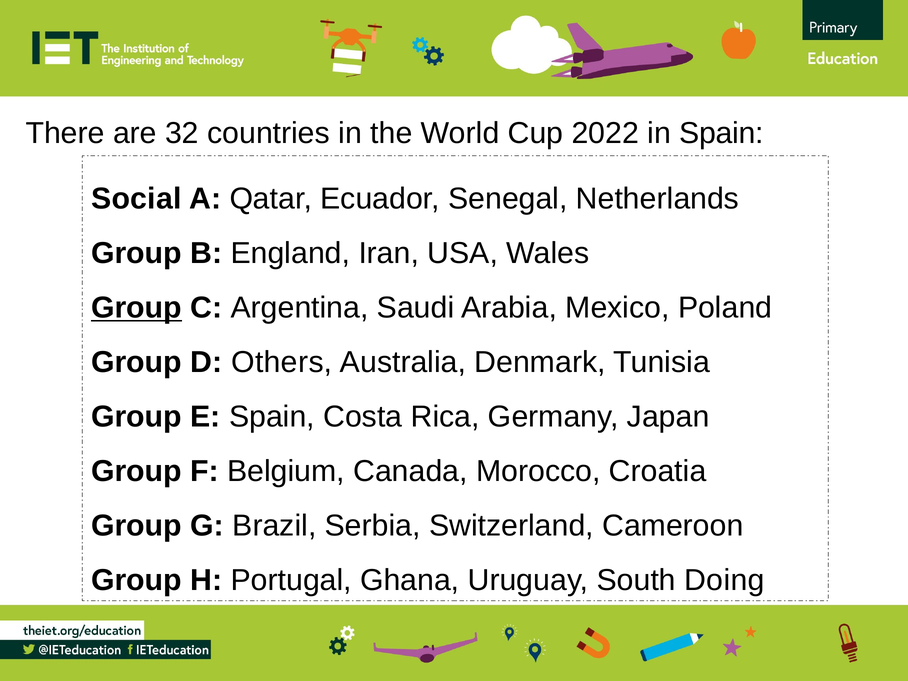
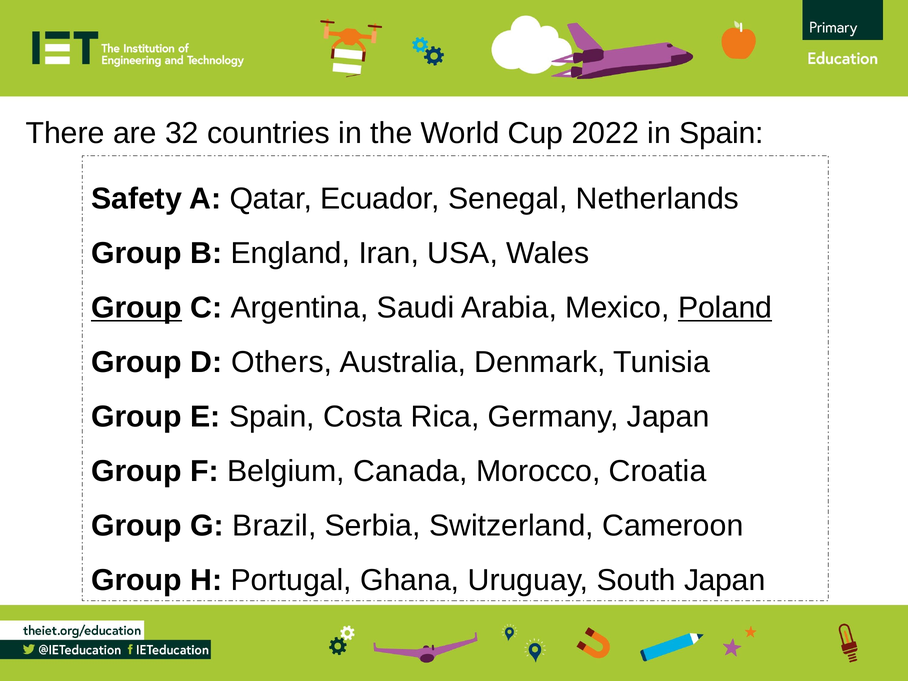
Social: Social -> Safety
Poland underline: none -> present
South Doing: Doing -> Japan
